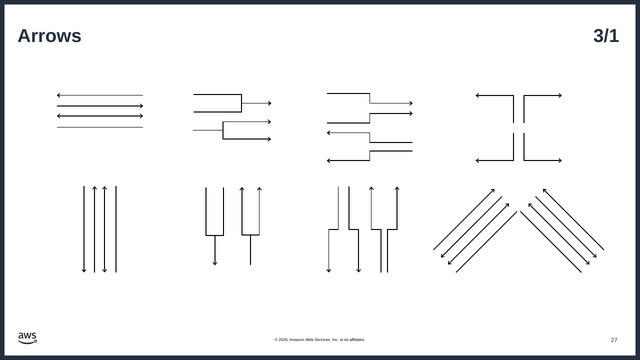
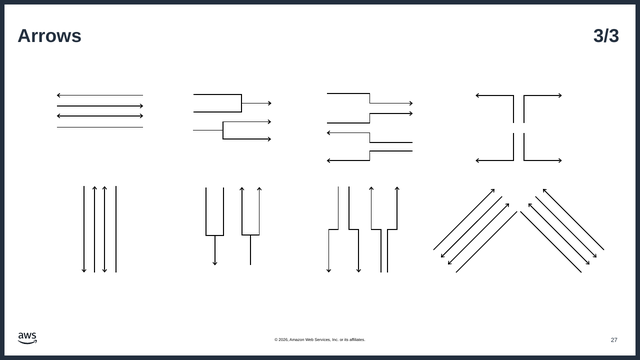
3/1: 3/1 -> 3/3
